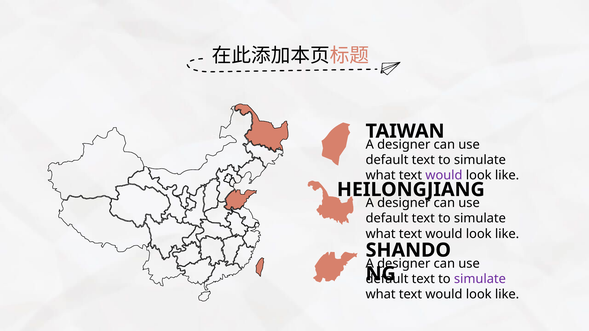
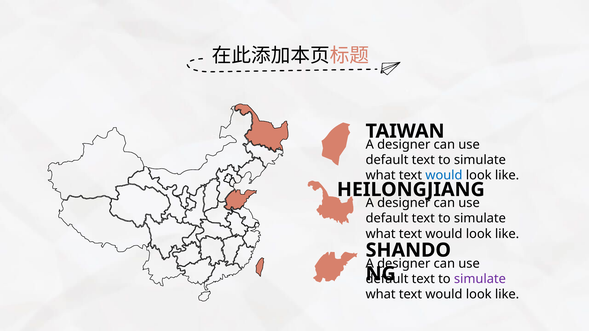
would at (444, 176) colour: purple -> blue
